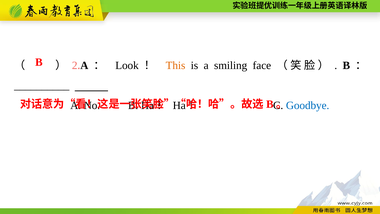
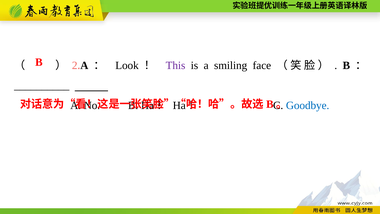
This colour: orange -> purple
